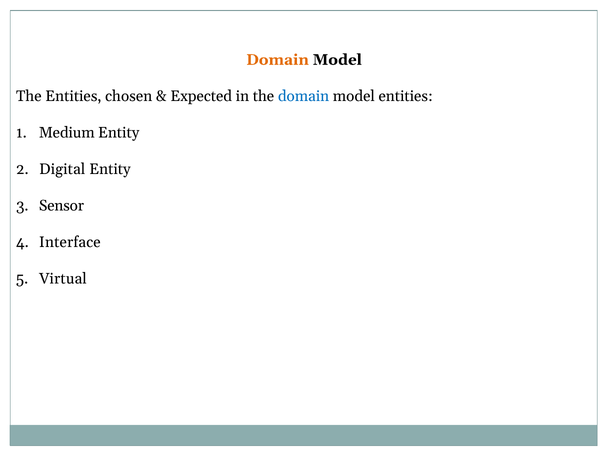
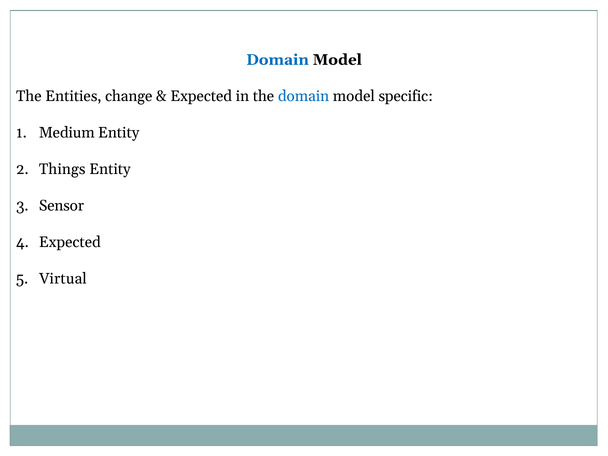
Domain at (277, 60) colour: orange -> blue
chosen: chosen -> change
model entities: entities -> specific
Digital: Digital -> Things
Interface at (70, 242): Interface -> Expected
